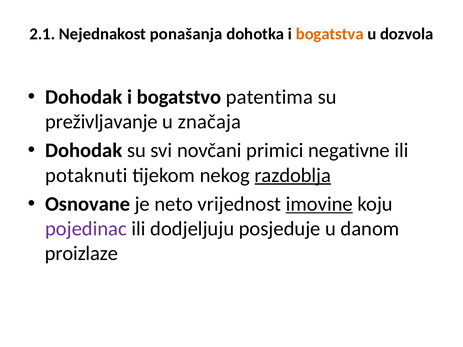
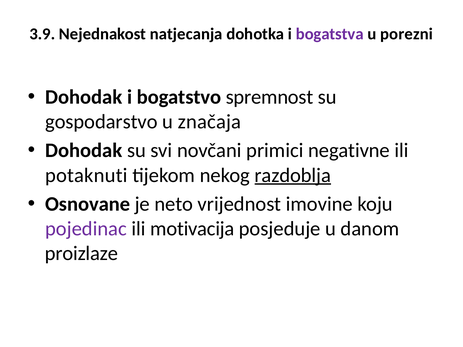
2.1: 2.1 -> 3.9
ponašanja: ponašanja -> natjecanja
bogatstva colour: orange -> purple
dozvola: dozvola -> porezni
patentima: patentima -> spremnost
preživljavanje: preživljavanje -> gospodarstvo
imovine underline: present -> none
dodjeljuju: dodjeljuju -> motivacija
